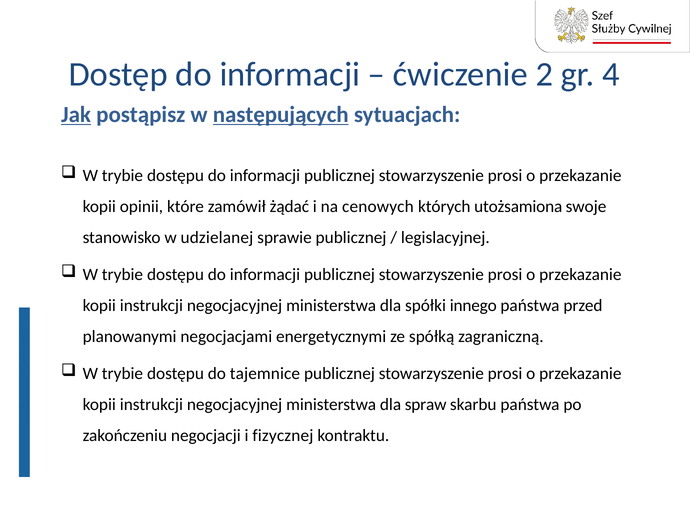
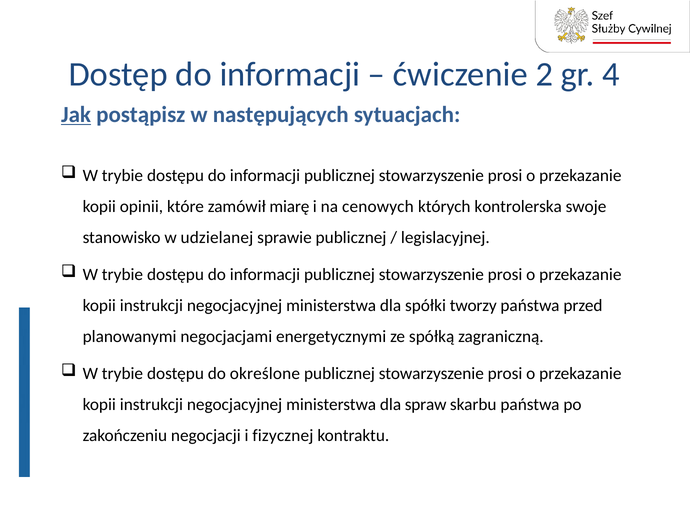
następujących underline: present -> none
żądać: żądać -> miarę
utożsamiona: utożsamiona -> kontrolerska
innego: innego -> tworzy
tajemnice: tajemnice -> określone
